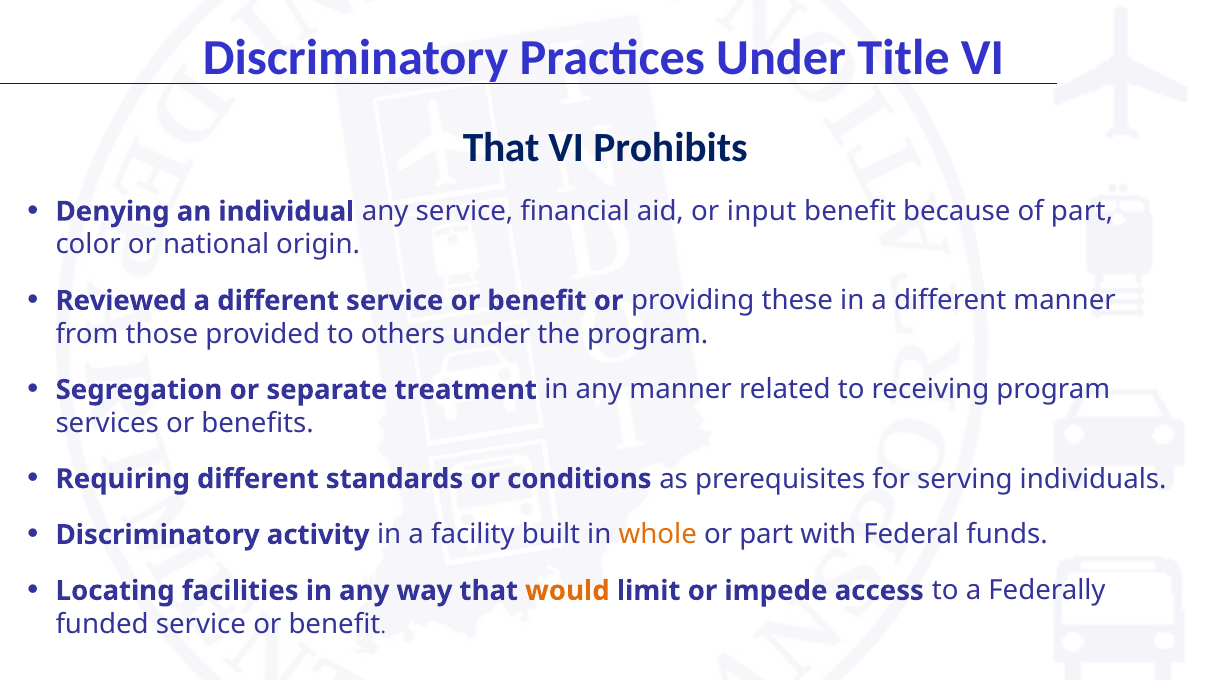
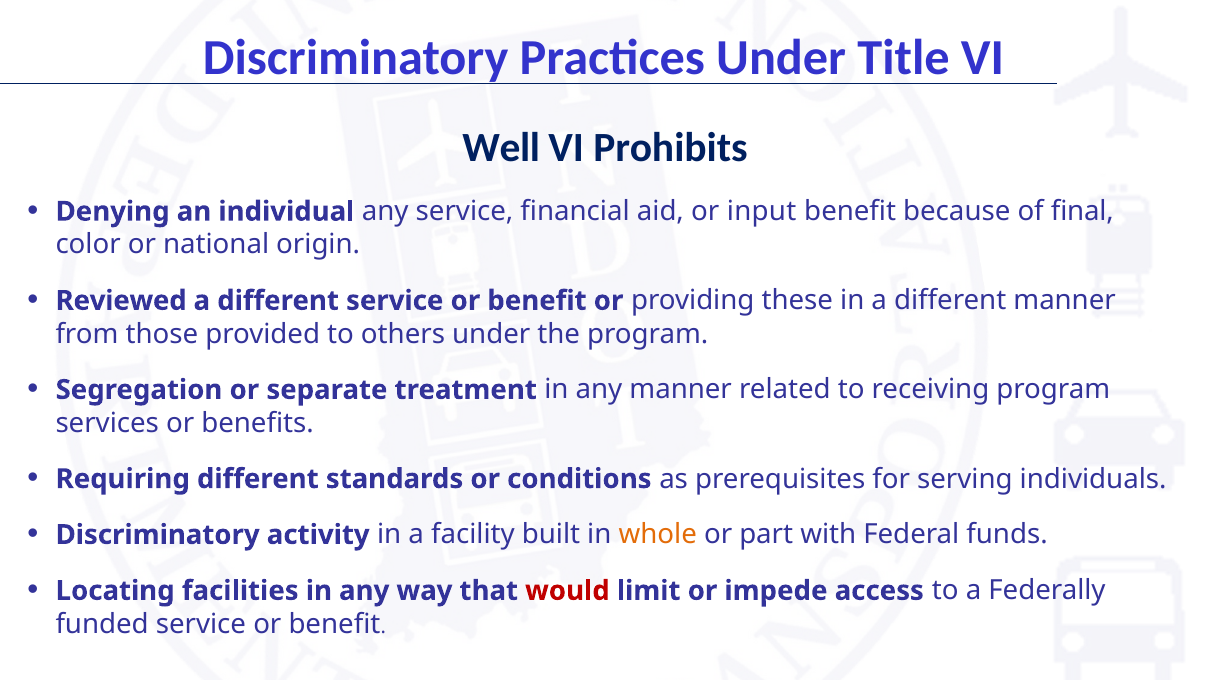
That at (501, 148): That -> Well
of part: part -> final
would colour: orange -> red
